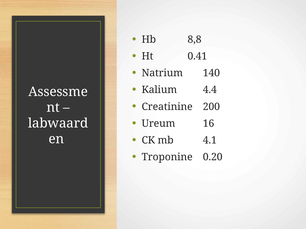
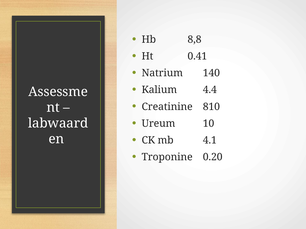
200: 200 -> 810
16: 16 -> 10
